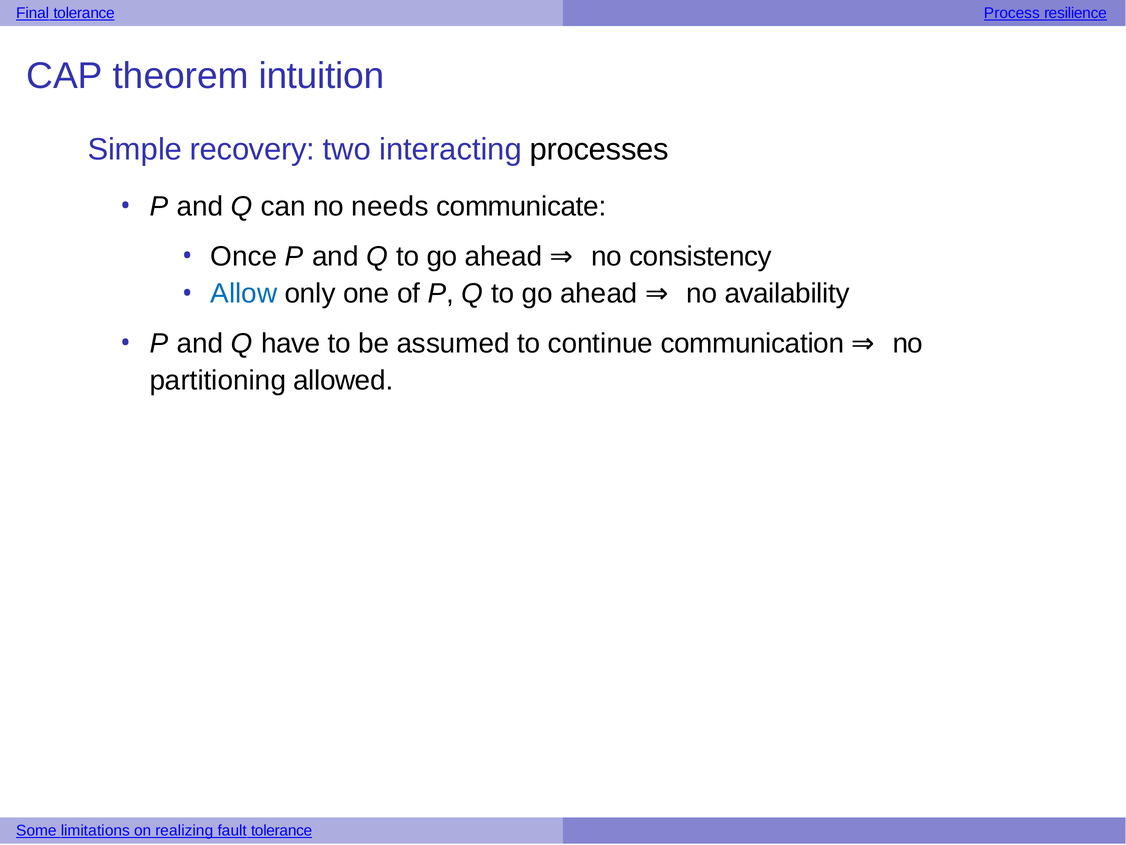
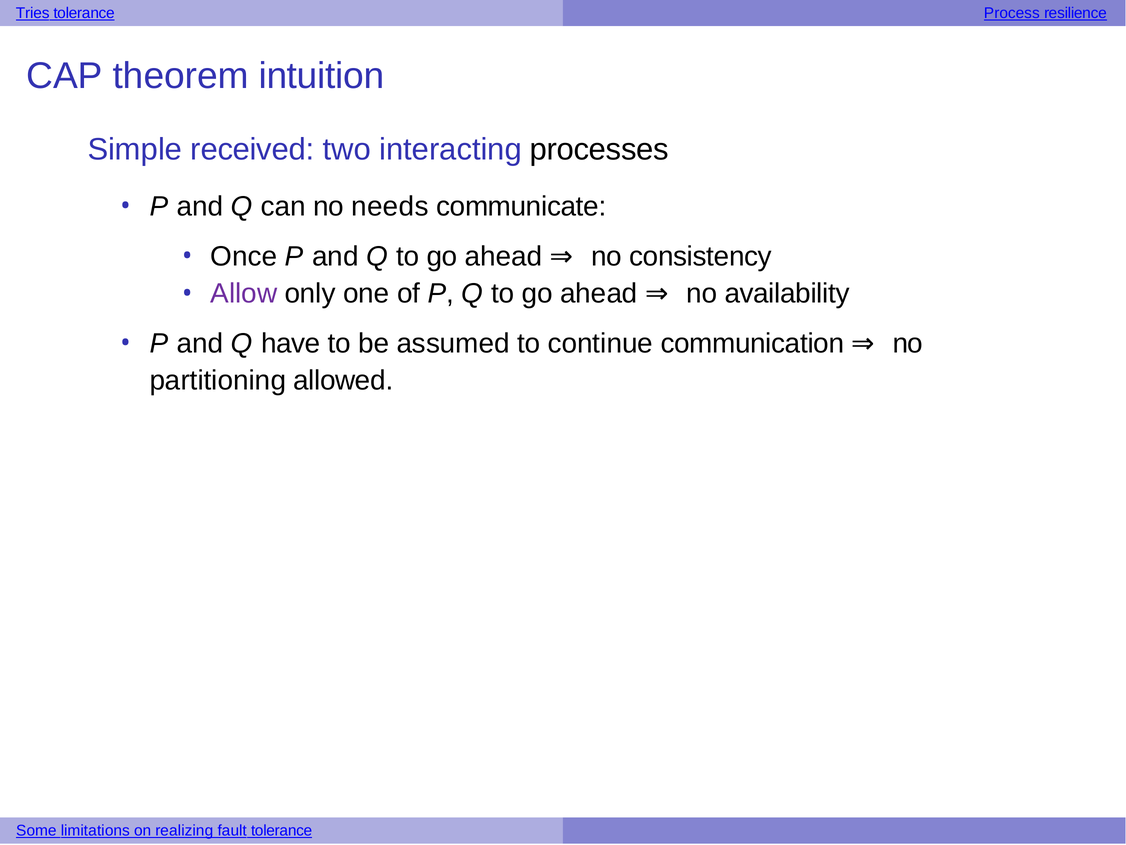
Final: Final -> Tries
recovery: recovery -> received
Allow colour: blue -> purple
